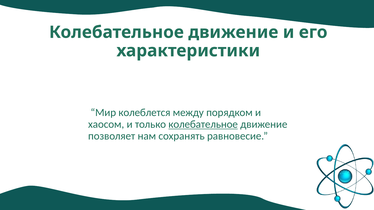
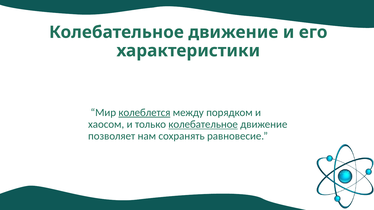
колеблется underline: none -> present
